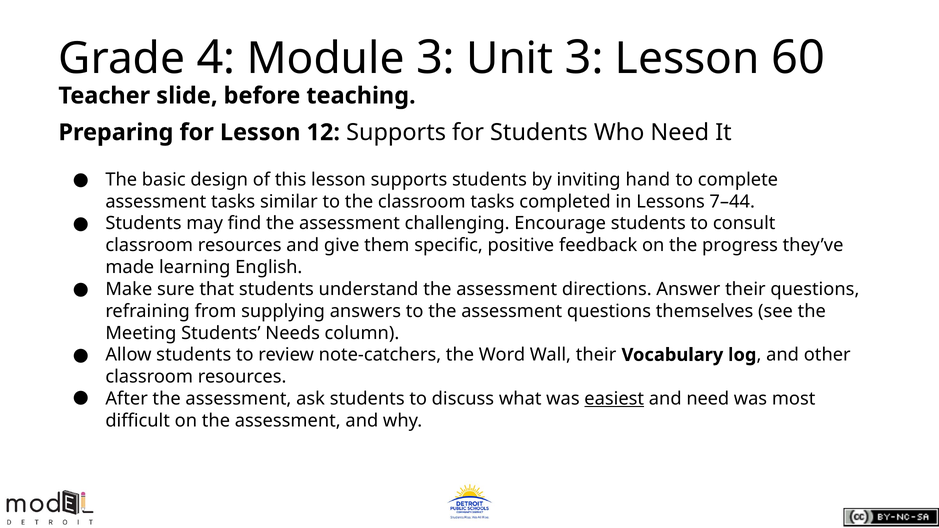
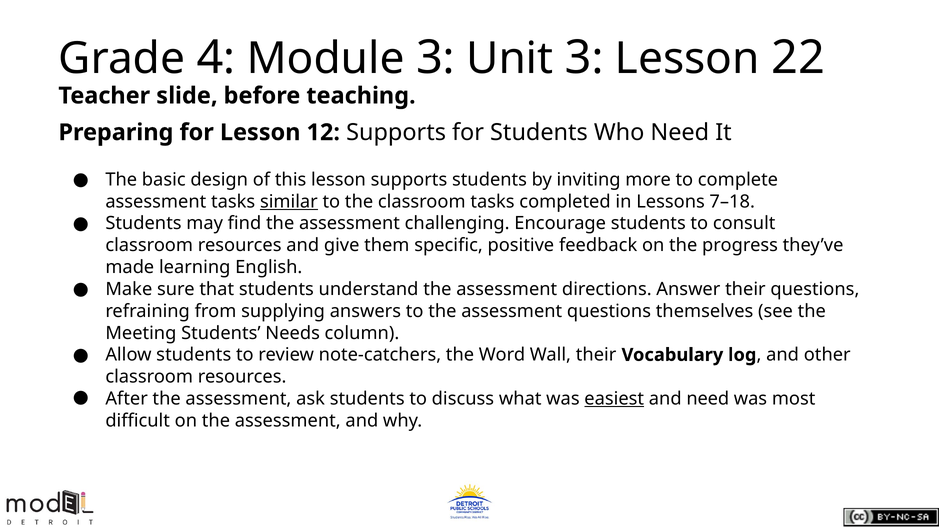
60: 60 -> 22
hand: hand -> more
similar underline: none -> present
7–44: 7–44 -> 7–18
